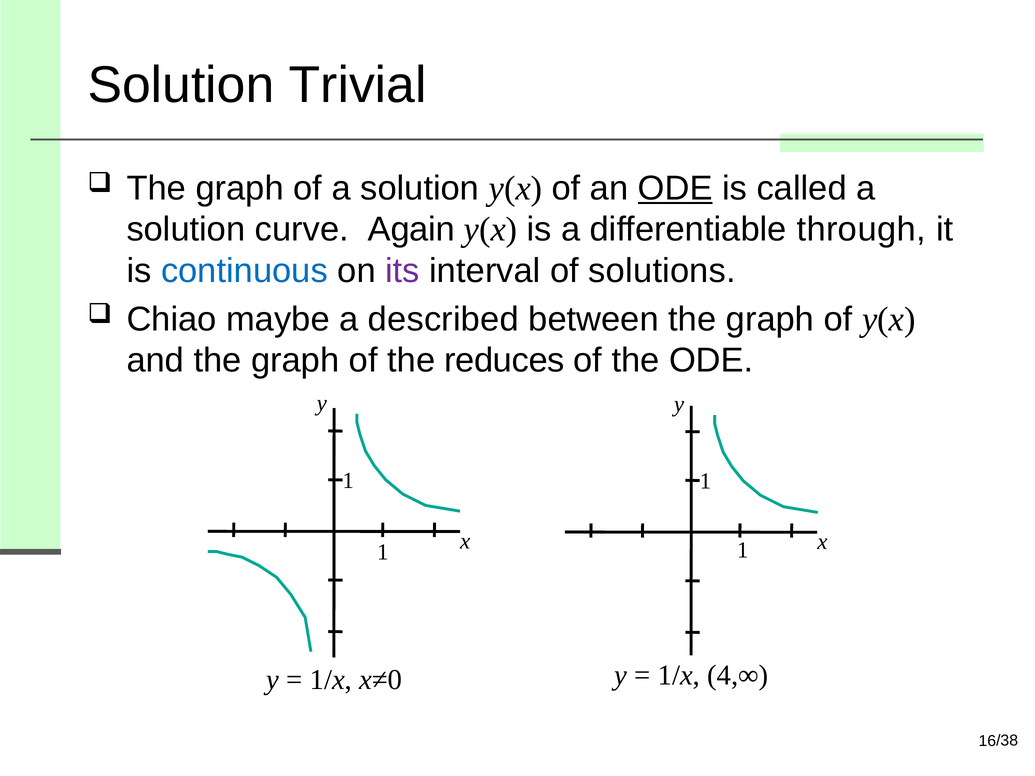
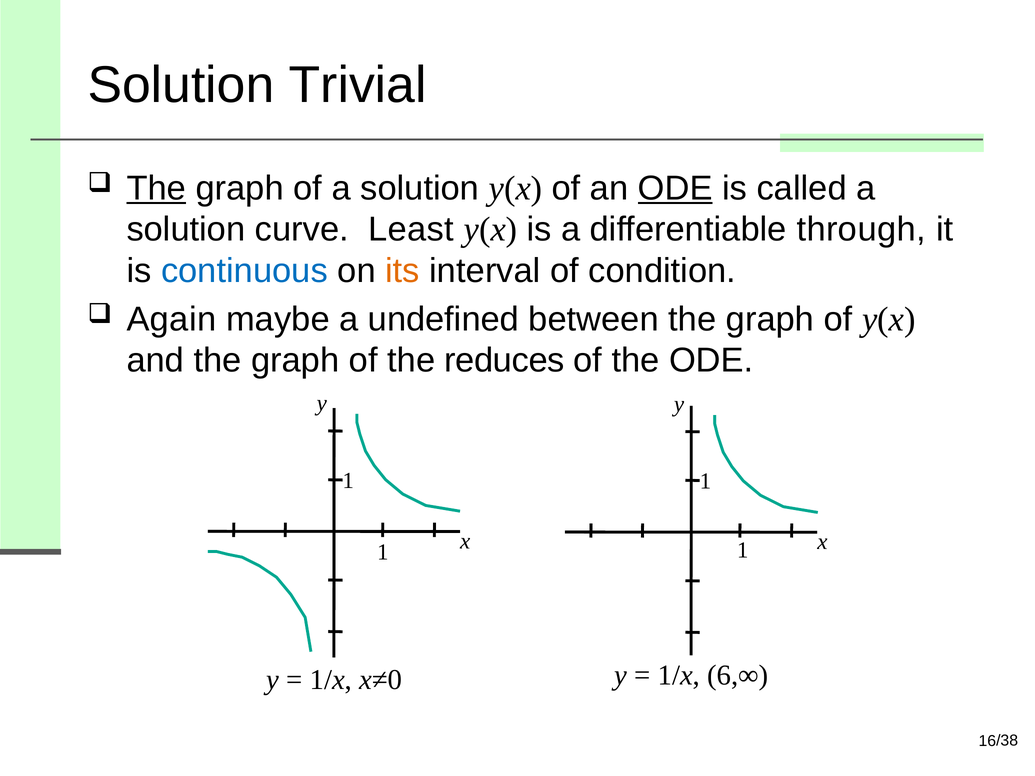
The at (156, 188) underline: none -> present
Again: Again -> Least
its colour: purple -> orange
solutions: solutions -> condition
Chiao: Chiao -> Again
described: described -> undefined
4,∞: 4,∞ -> 6,∞
